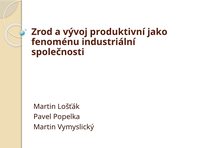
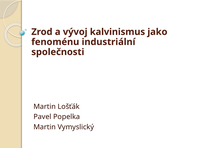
produktivní: produktivní -> kalvinismus
